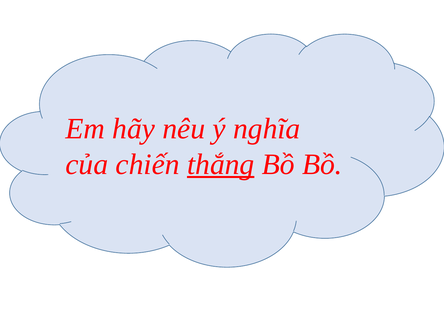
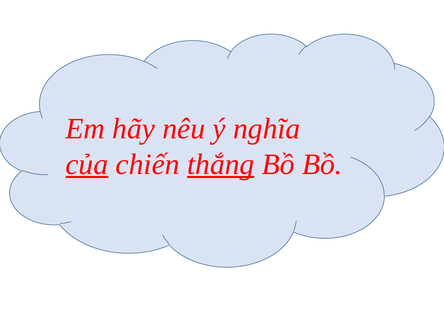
của underline: none -> present
